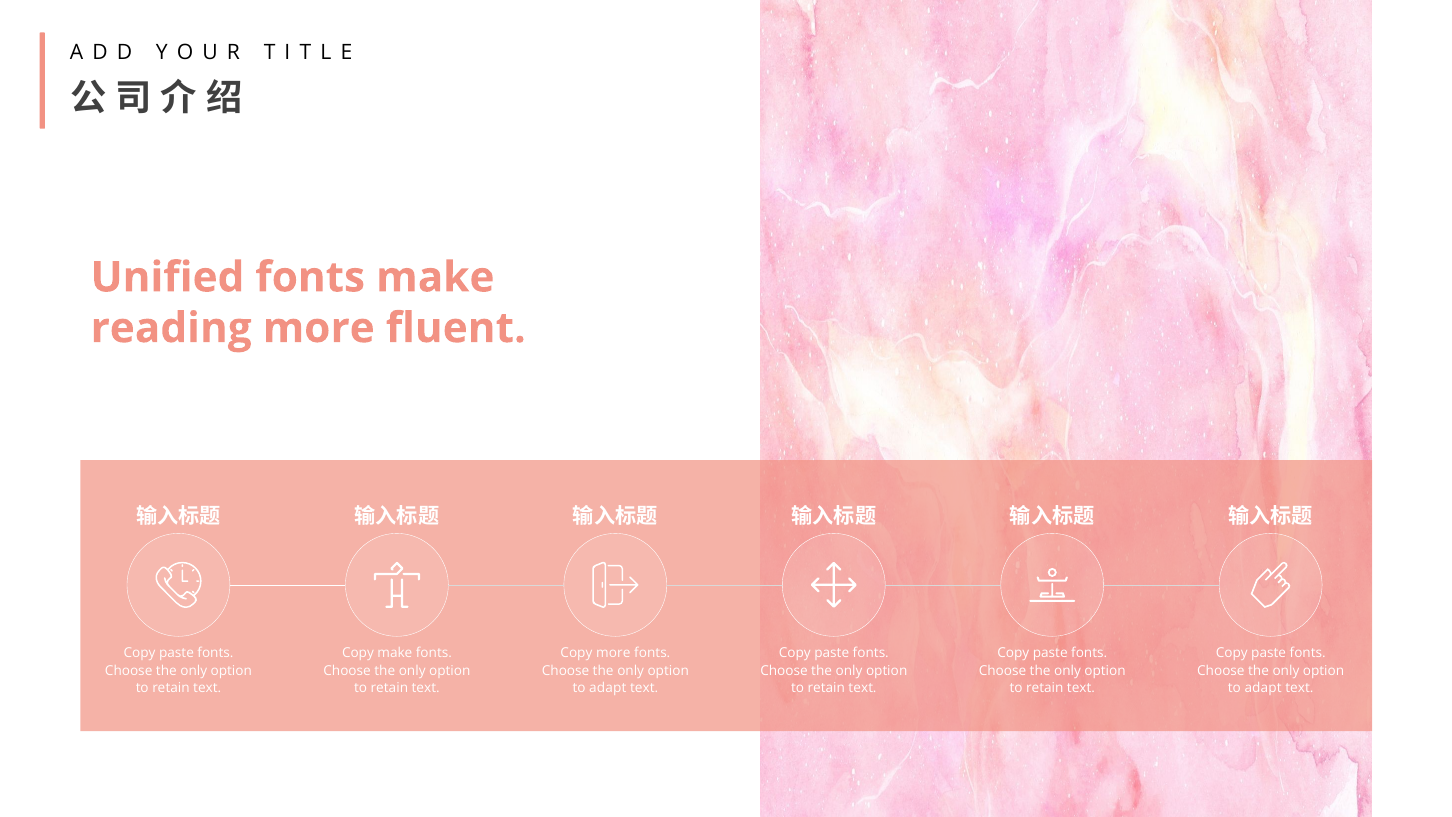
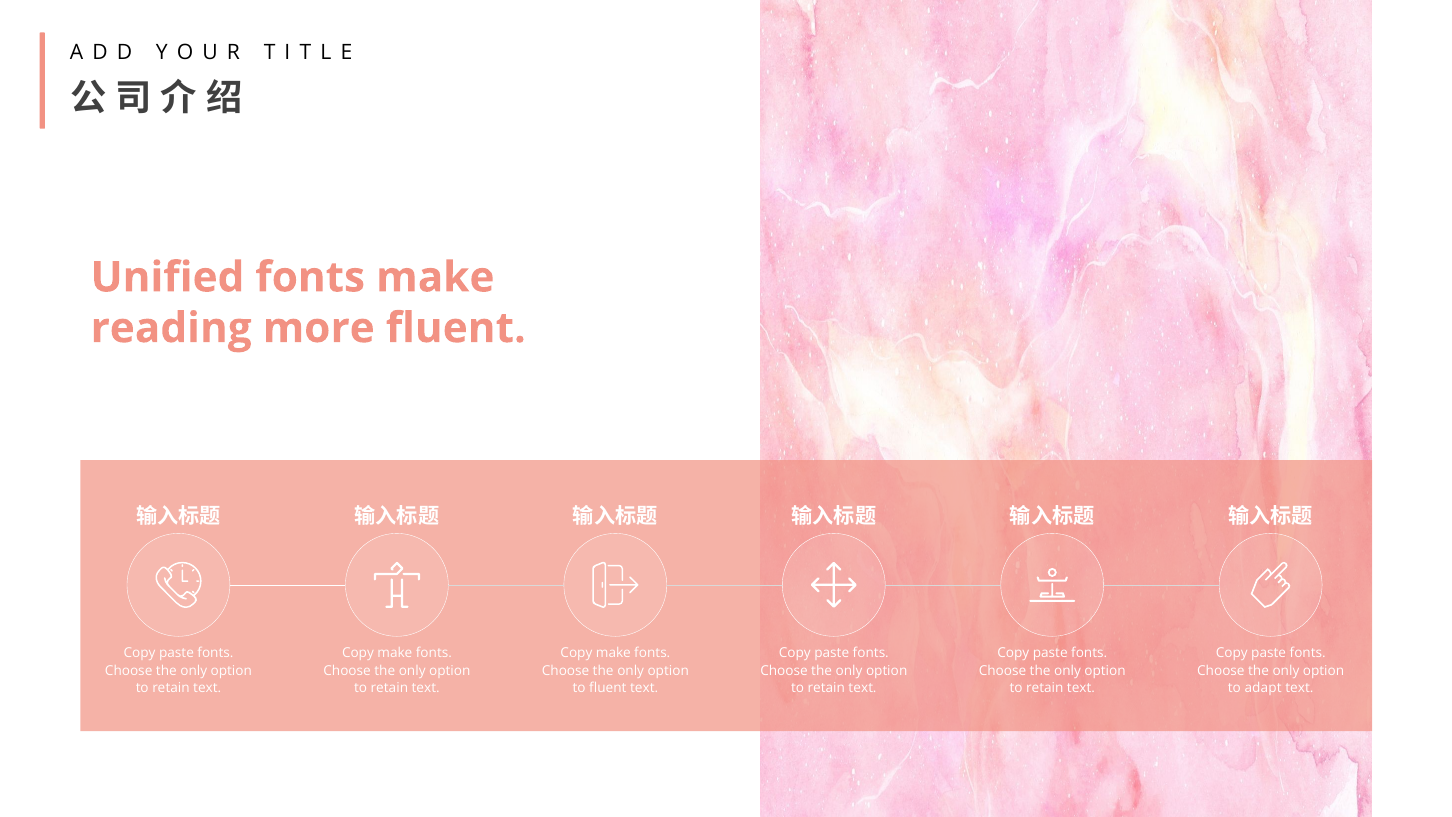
more at (613, 653): more -> make
adapt at (608, 688): adapt -> fluent
